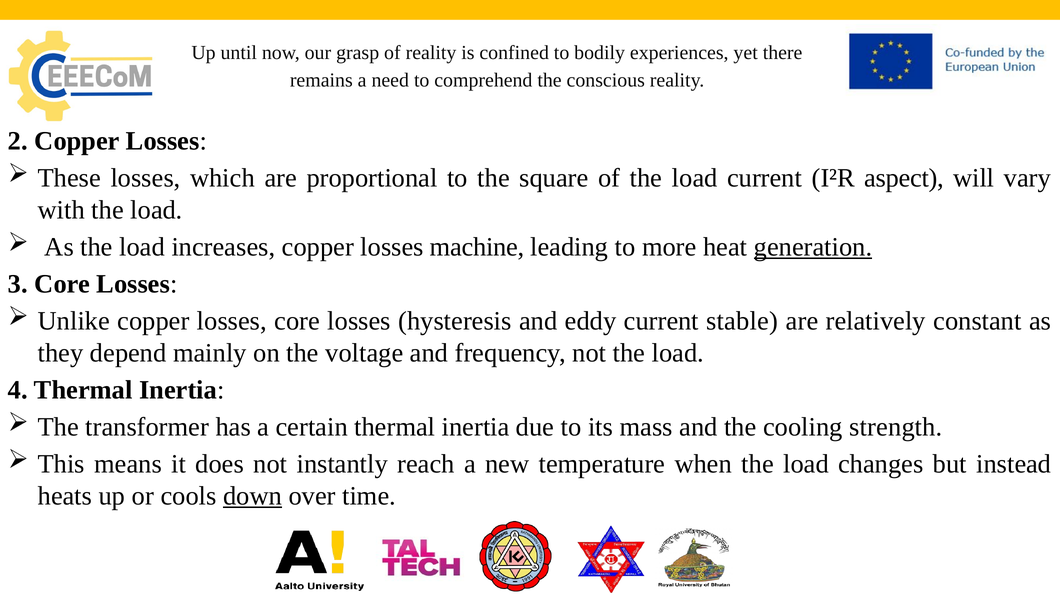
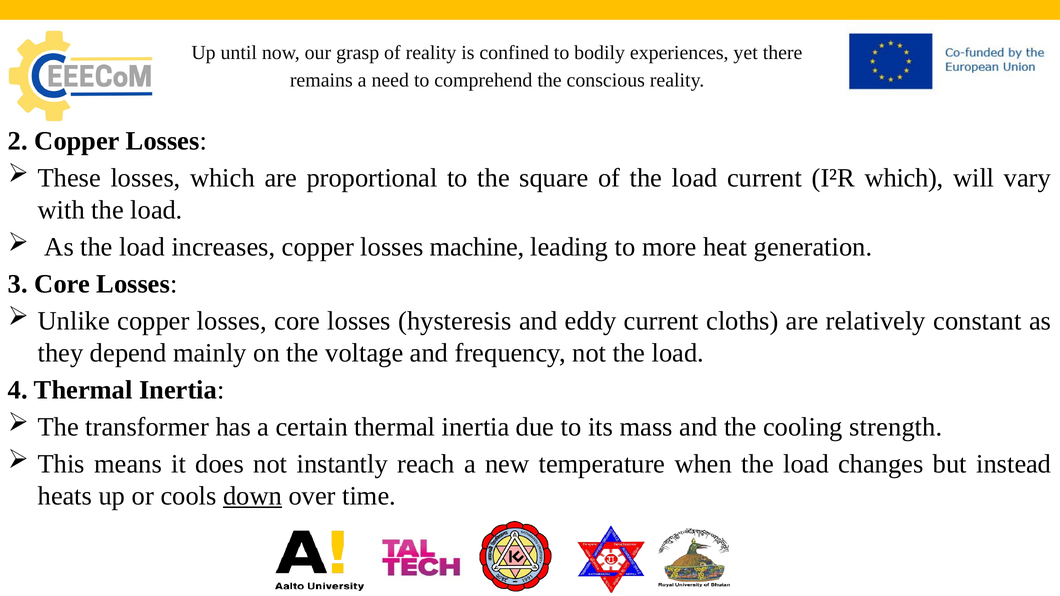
I²R aspect: aspect -> which
generation underline: present -> none
stable: stable -> cloths
